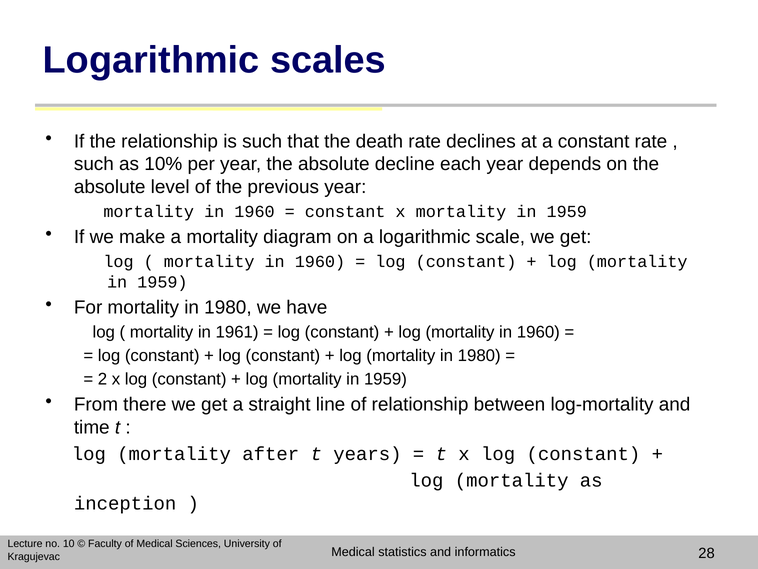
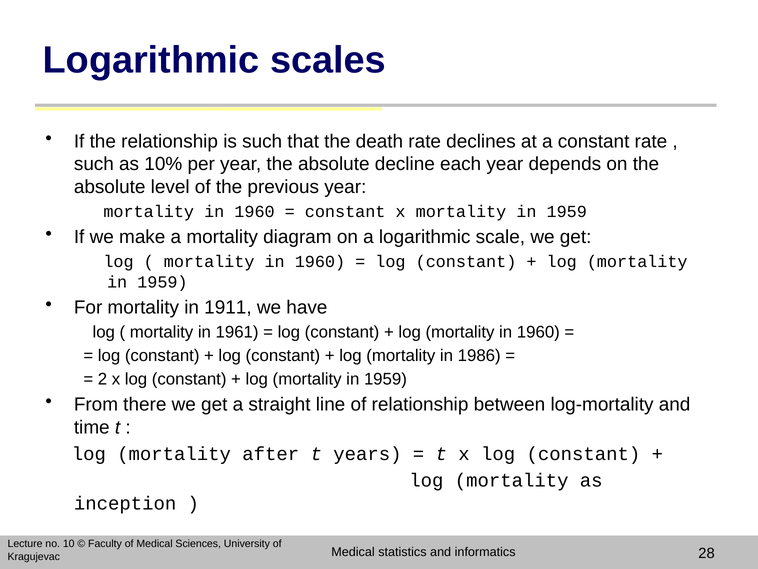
For mortality in 1980: 1980 -> 1911
log mortality in 1980: 1980 -> 1986
